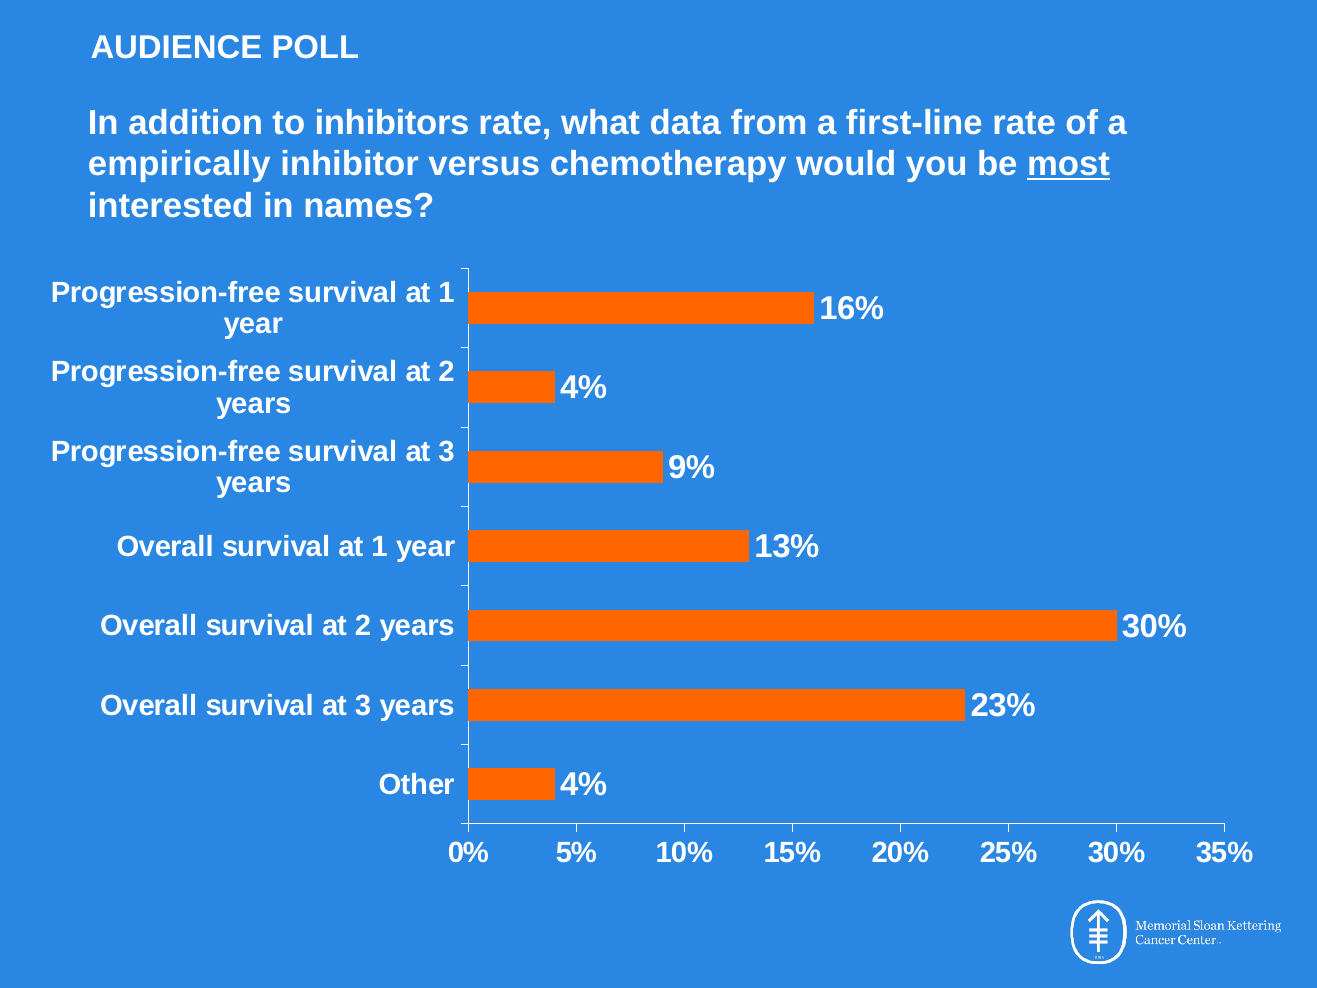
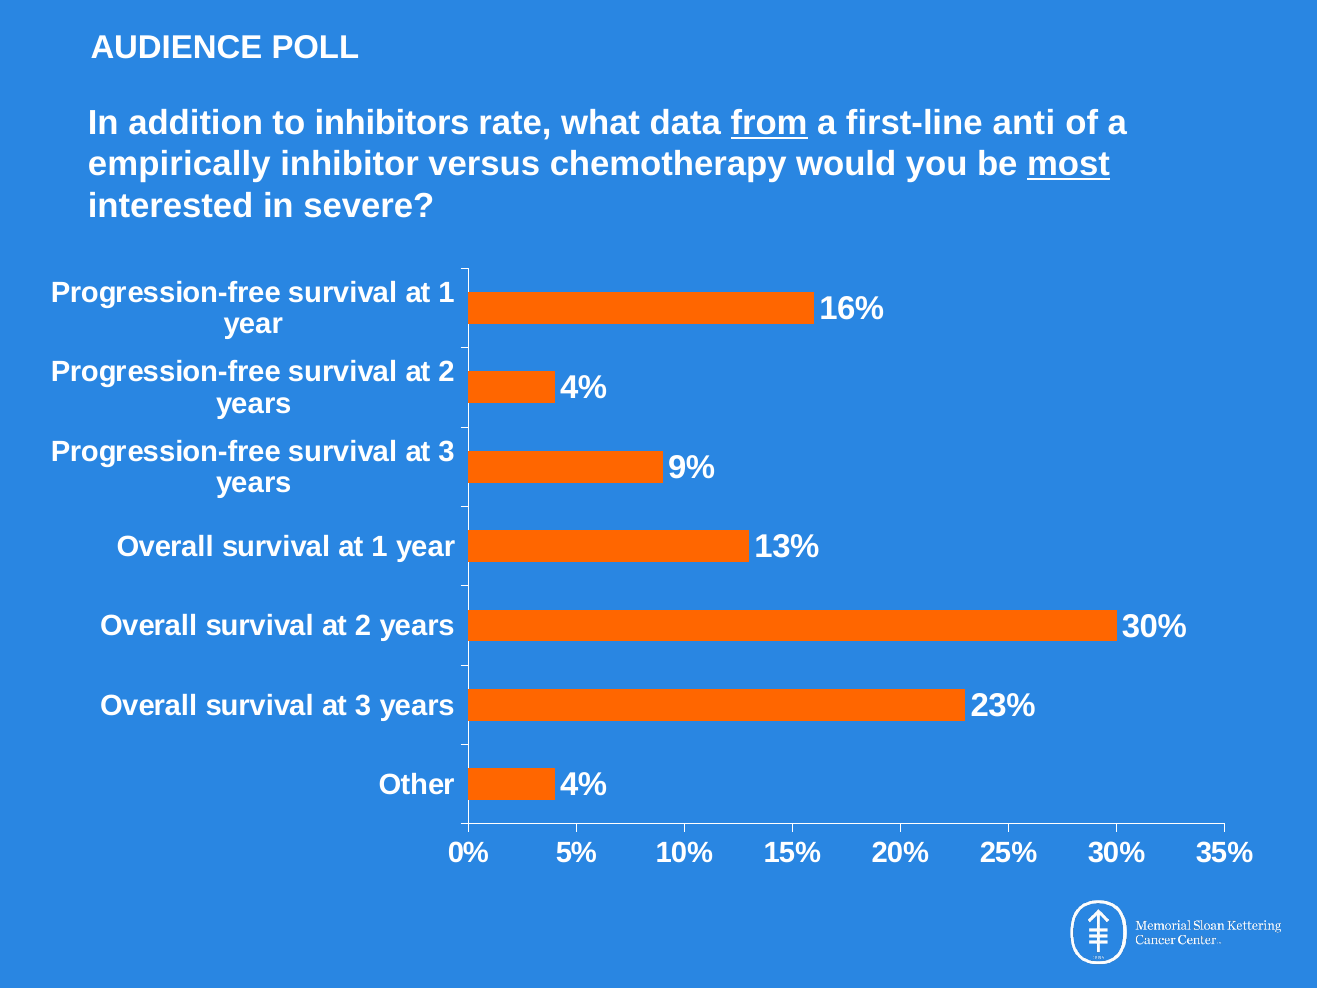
from underline: none -> present
first-line rate: rate -> anti
names: names -> severe
